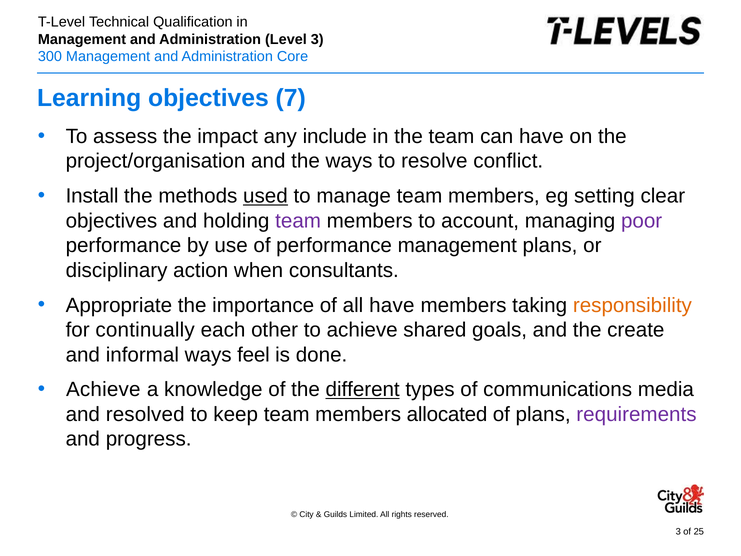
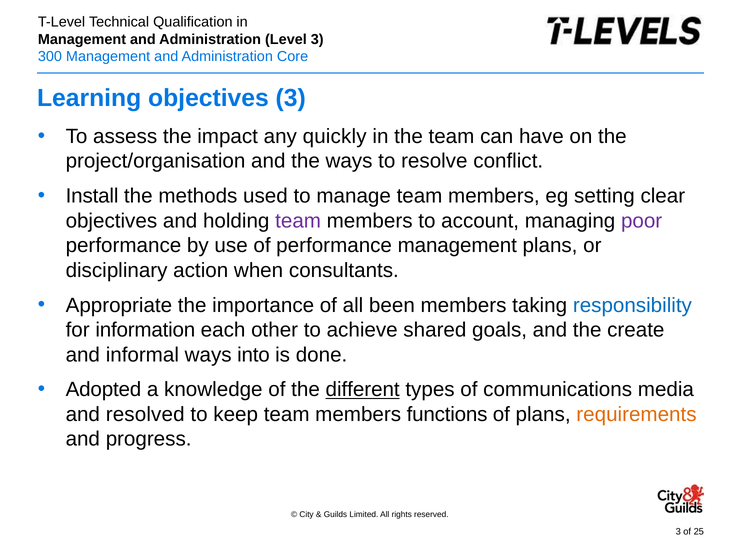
objectives 7: 7 -> 3
include: include -> quickly
used underline: present -> none
all have: have -> been
responsibility colour: orange -> blue
continually: continually -> information
feel: feel -> into
Achieve at (103, 390): Achieve -> Adopted
allocated: allocated -> functions
requirements colour: purple -> orange
